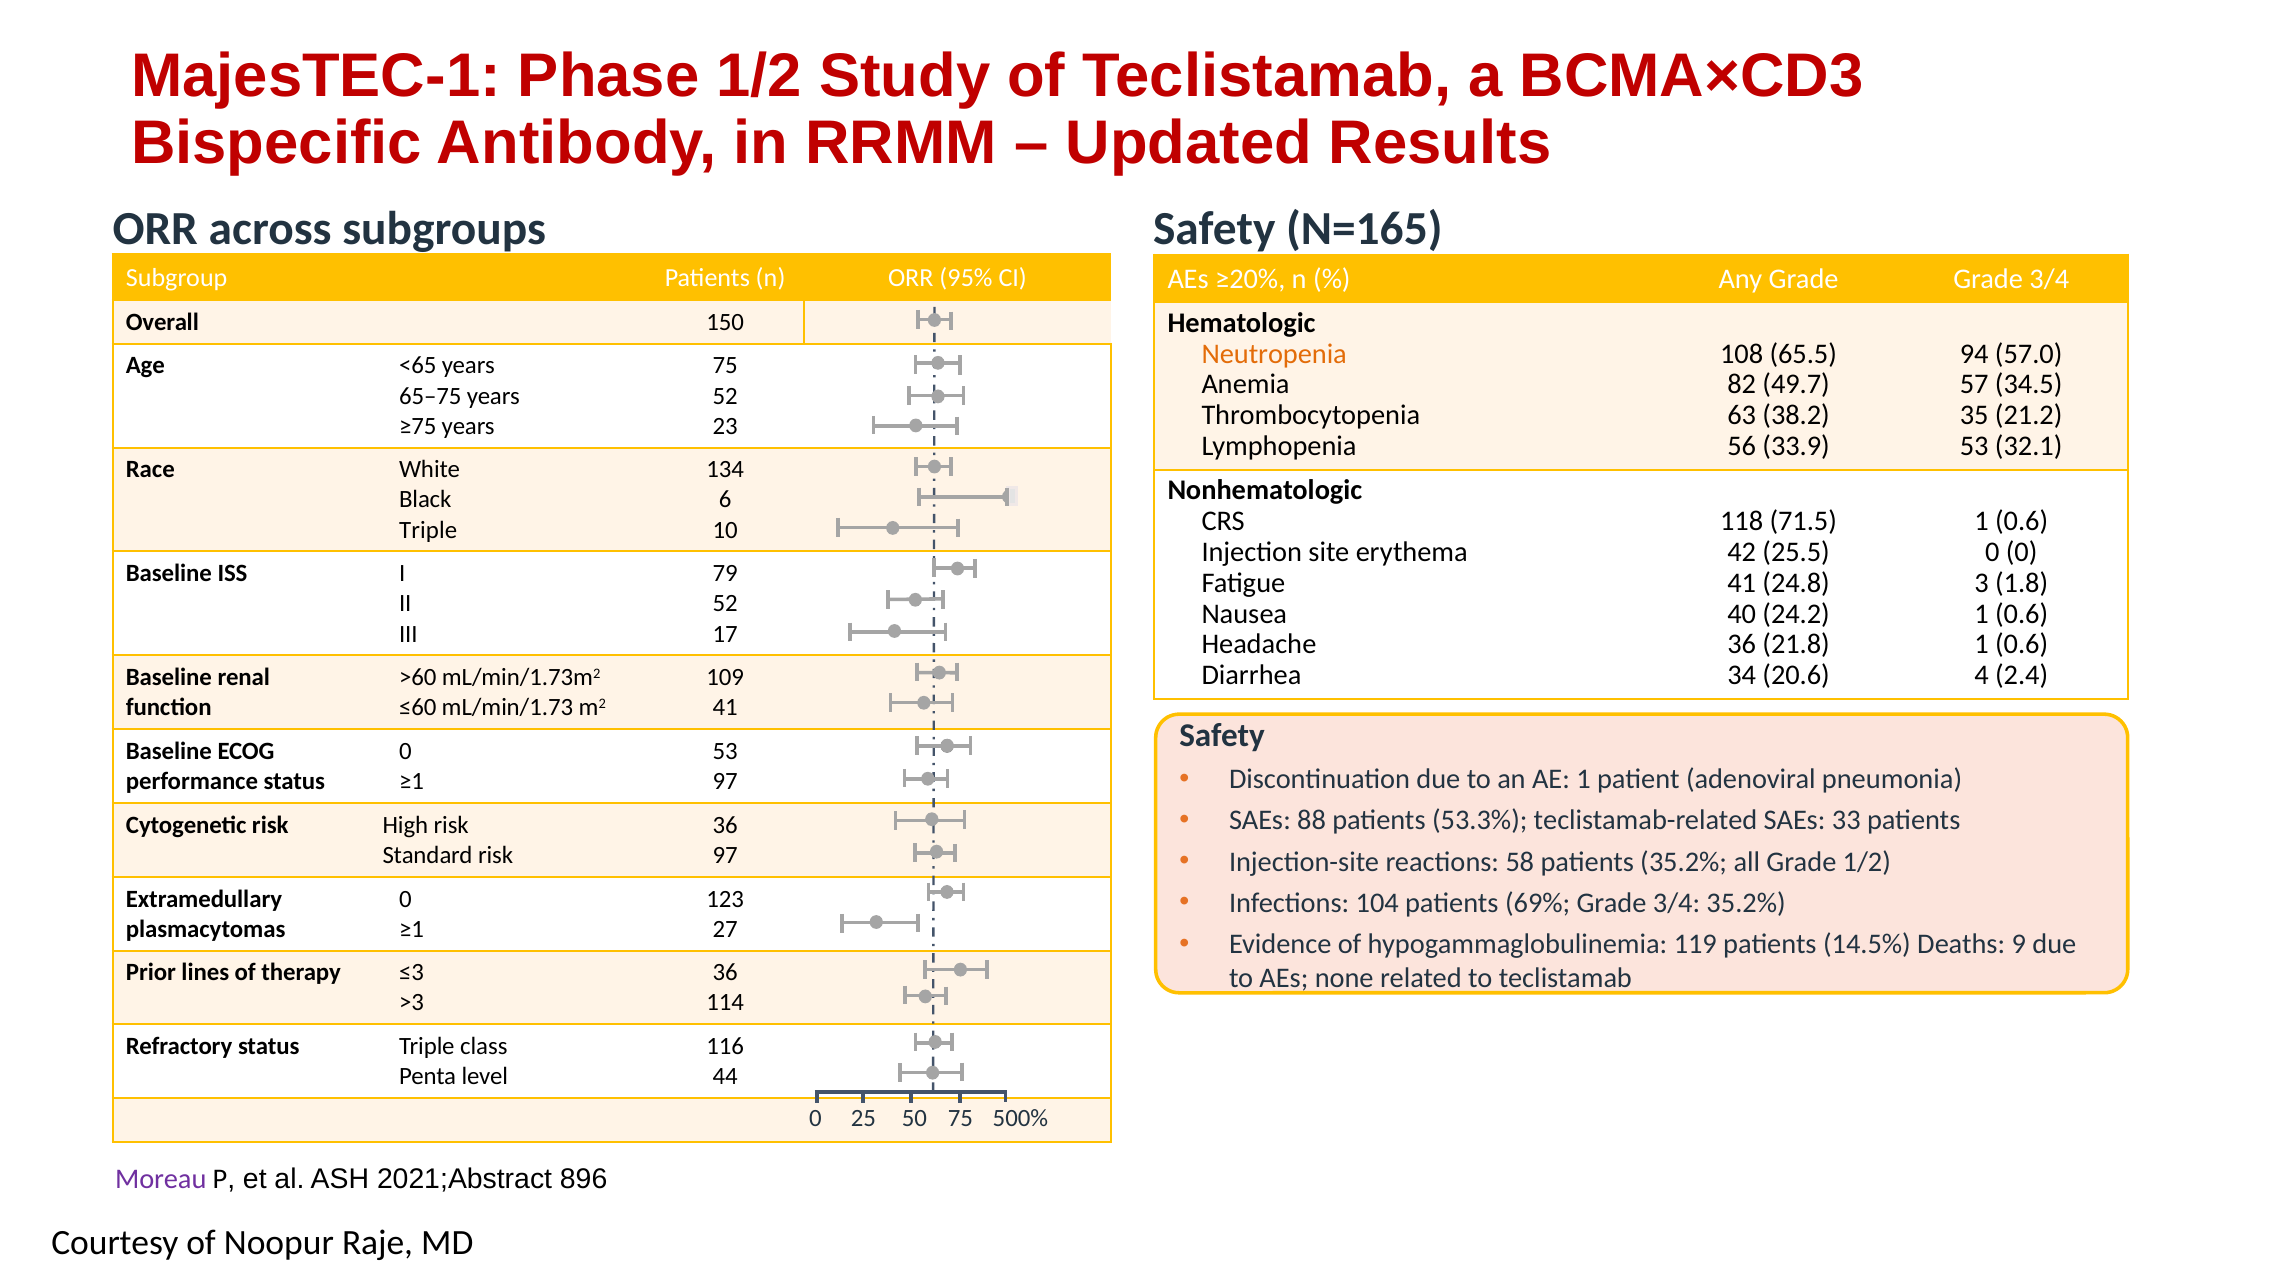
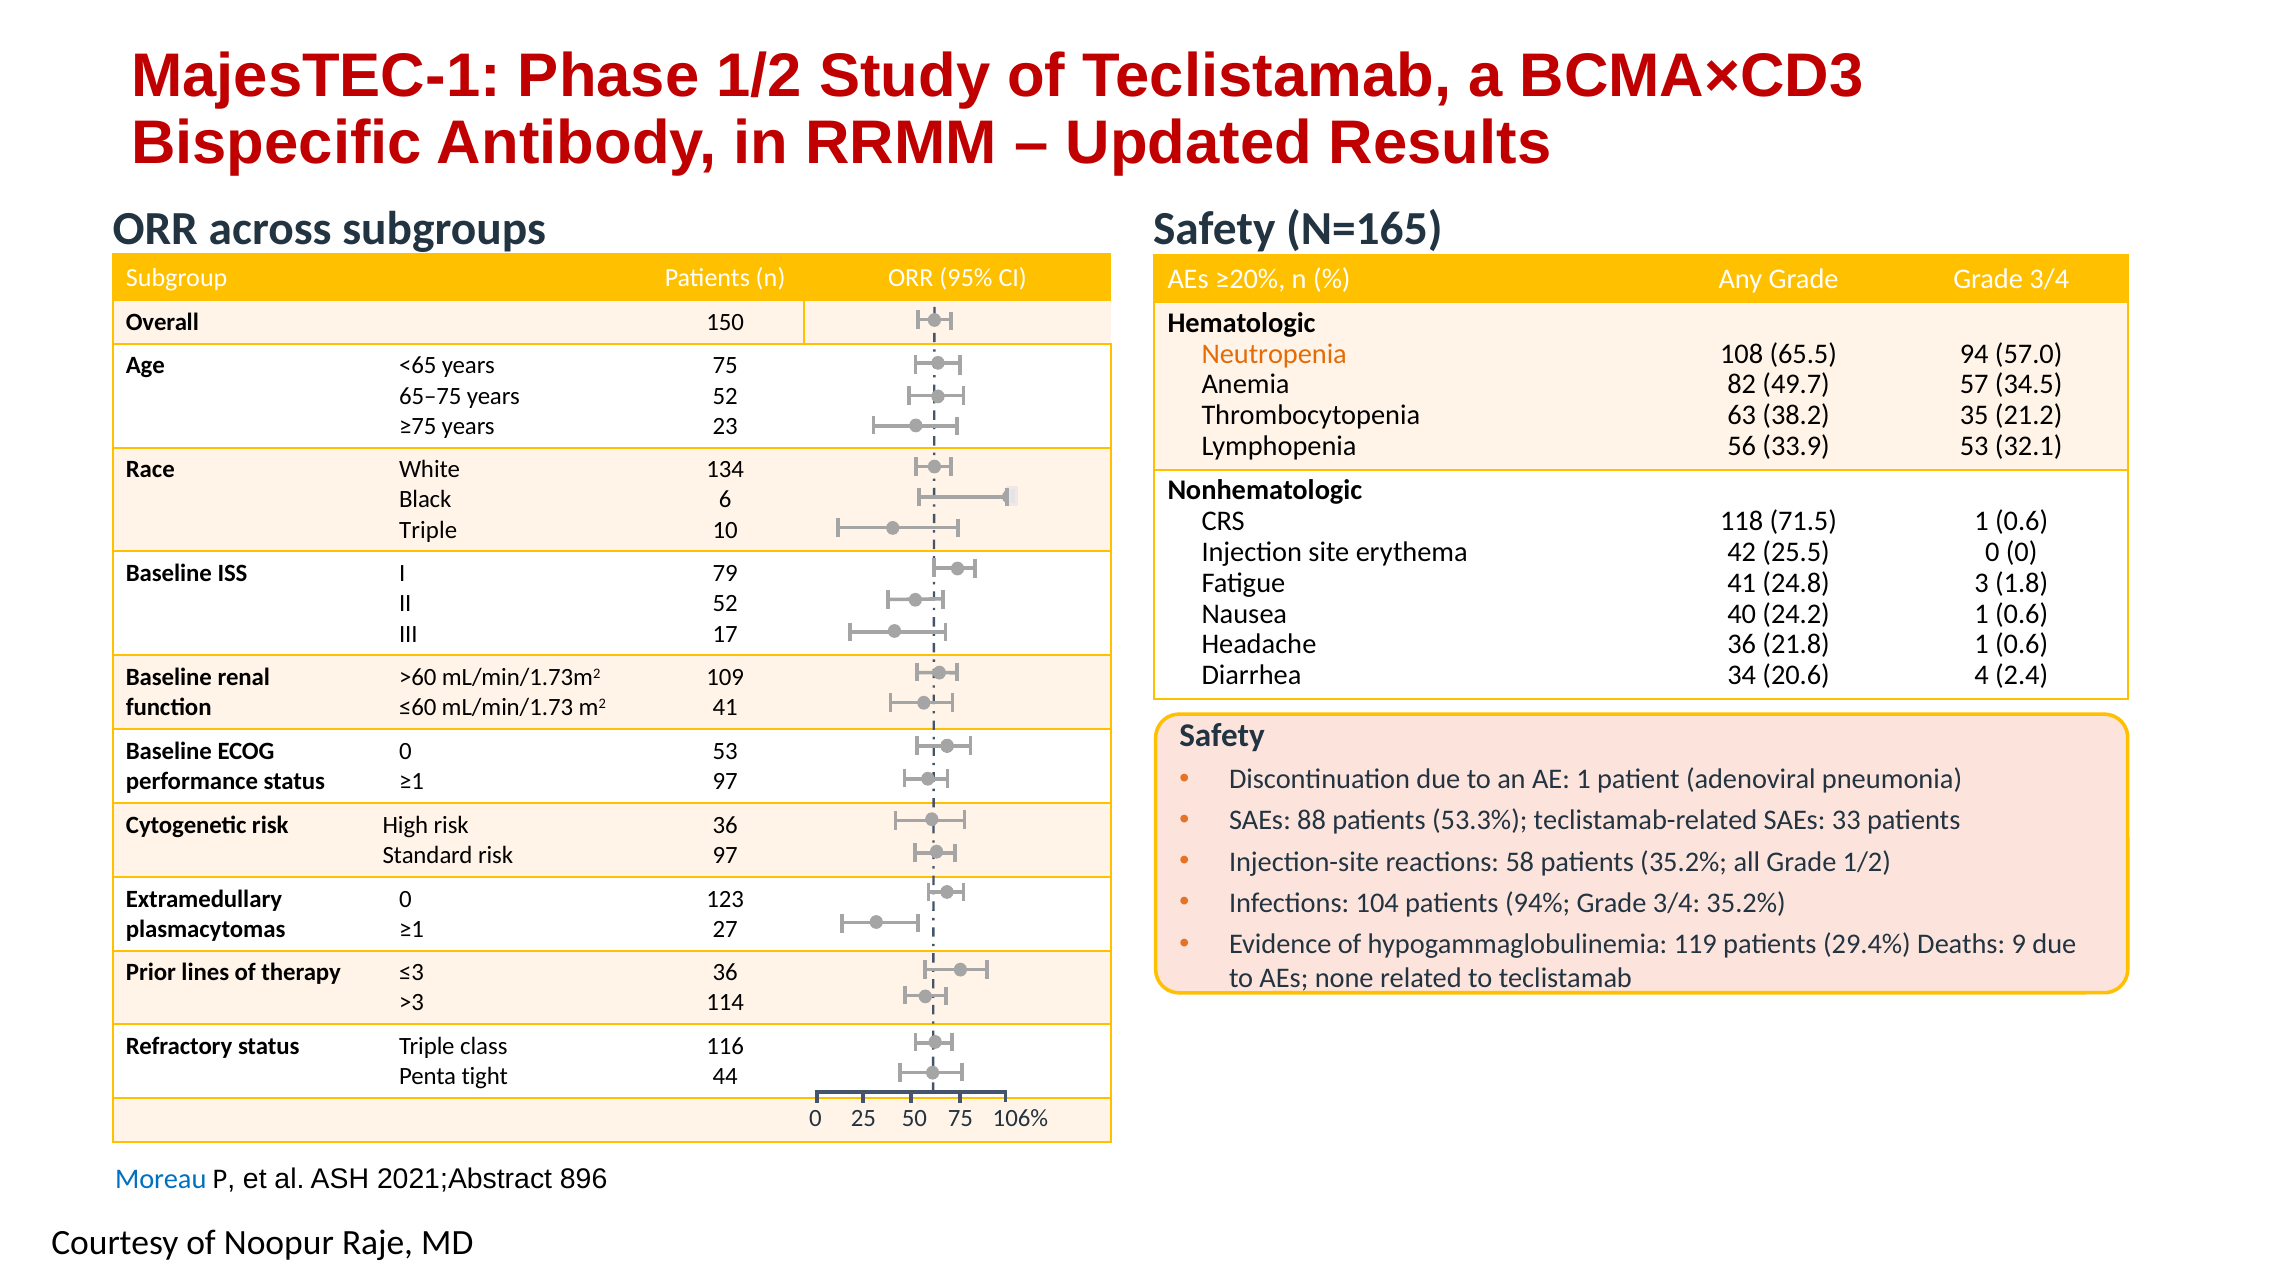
69%: 69% -> 94%
14.5%: 14.5% -> 29.4%
level: level -> tight
500%: 500% -> 106%
Moreau colour: purple -> blue
